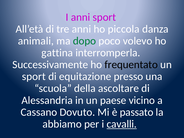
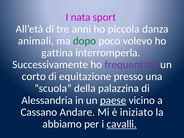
I anni: anni -> nata
frequentato colour: black -> purple
sport at (34, 77): sport -> corto
ascoltare: ascoltare -> palazzina
paese underline: none -> present
Dovuto: Dovuto -> Andare
passato: passato -> iniziato
